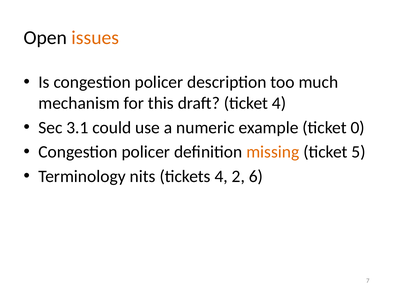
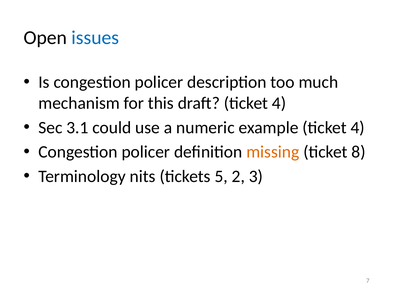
issues colour: orange -> blue
example ticket 0: 0 -> 4
5: 5 -> 8
tickets 4: 4 -> 5
6: 6 -> 3
